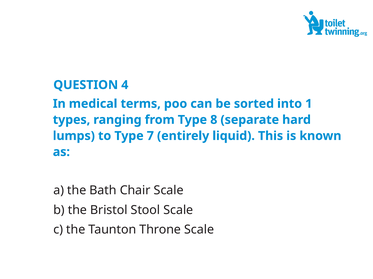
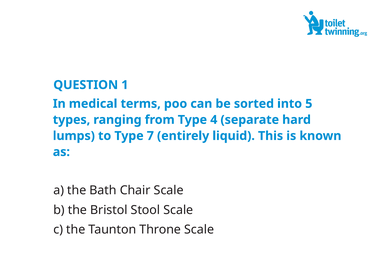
4: 4 -> 1
1: 1 -> 5
8: 8 -> 4
